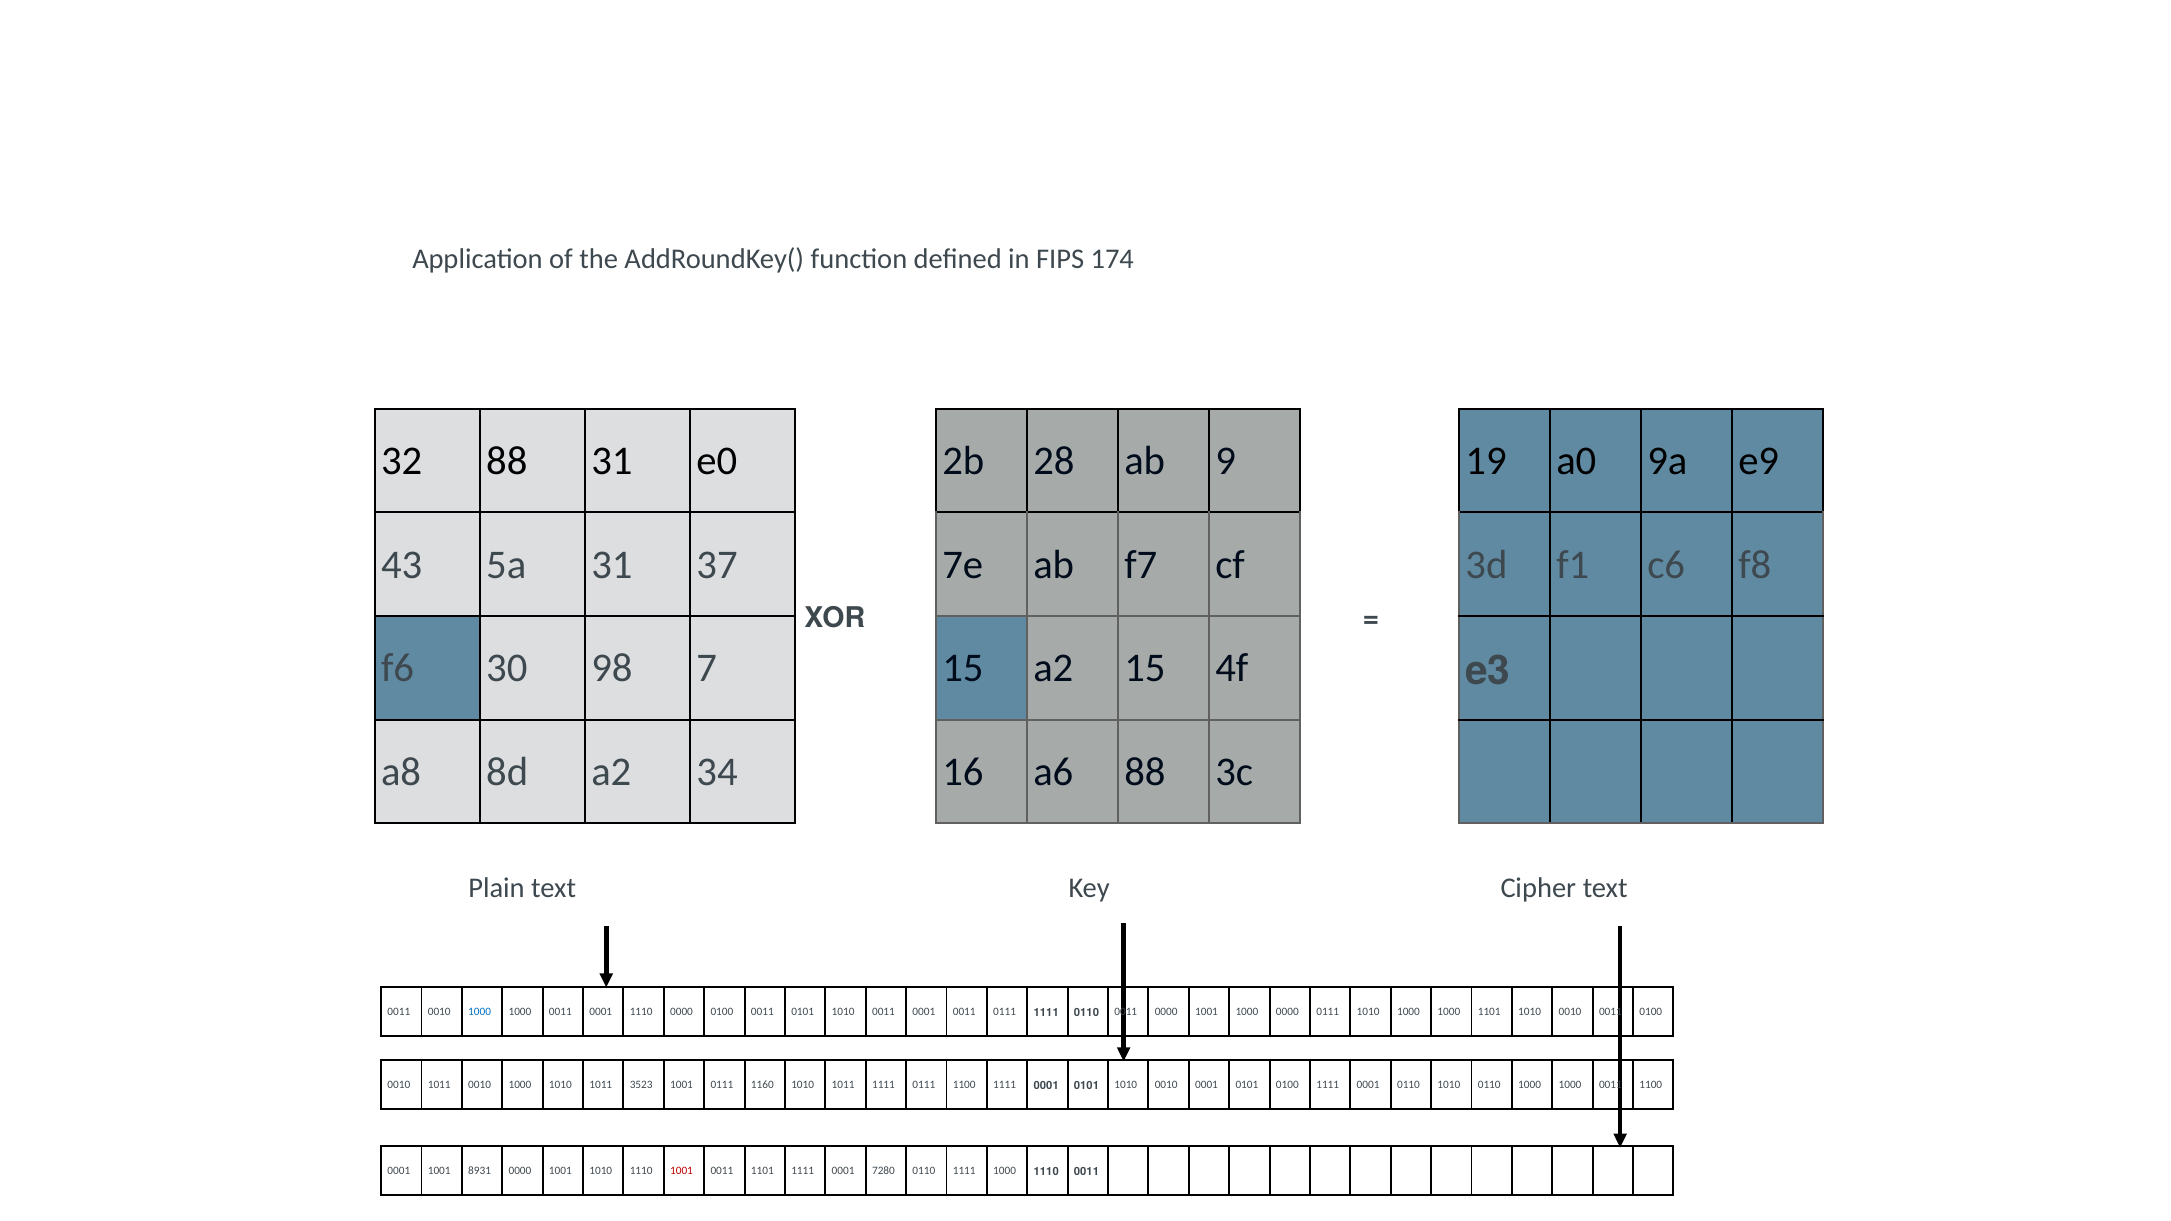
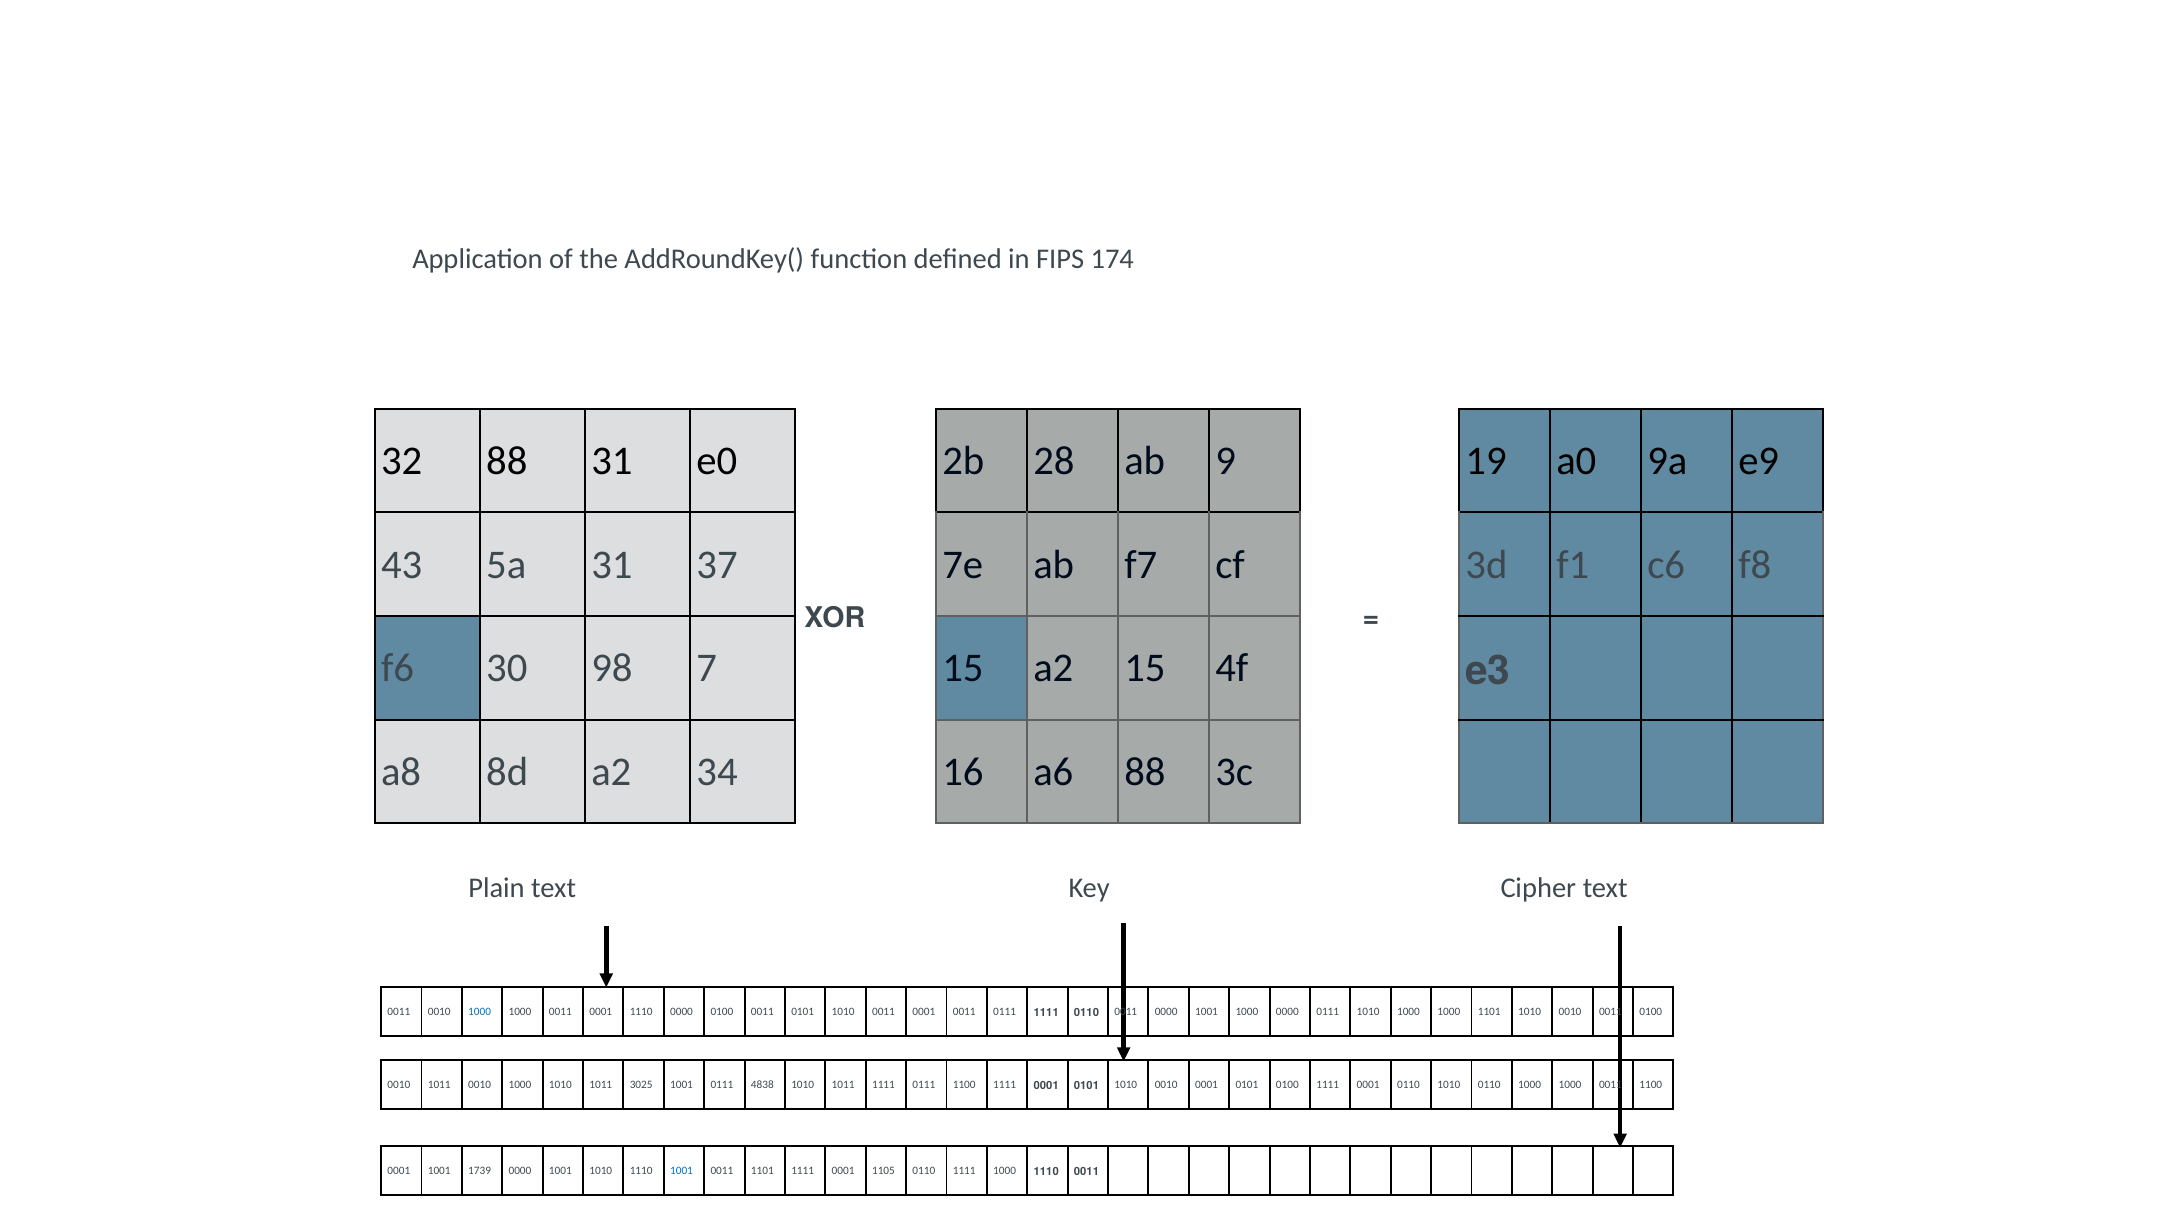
3523: 3523 -> 3025
1160: 1160 -> 4838
8931: 8931 -> 1739
1001 at (682, 1171) colour: red -> blue
7280: 7280 -> 1105
